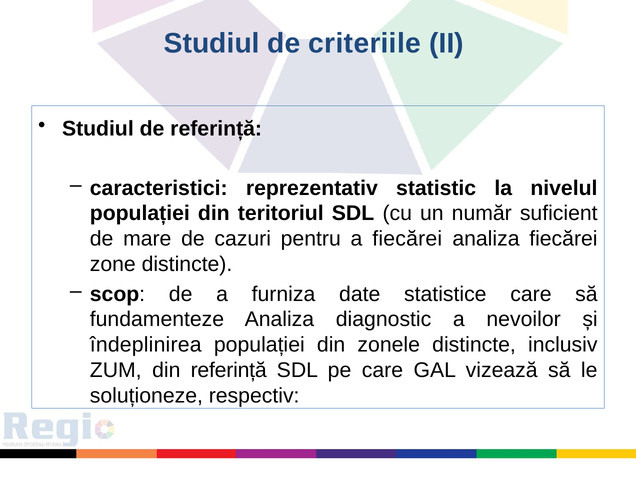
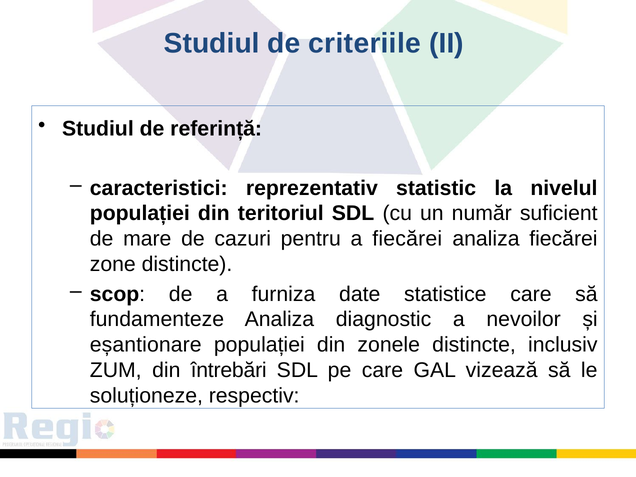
îndeplinirea: îndeplinirea -> eșantionare
din referință: referință -> întrebări
